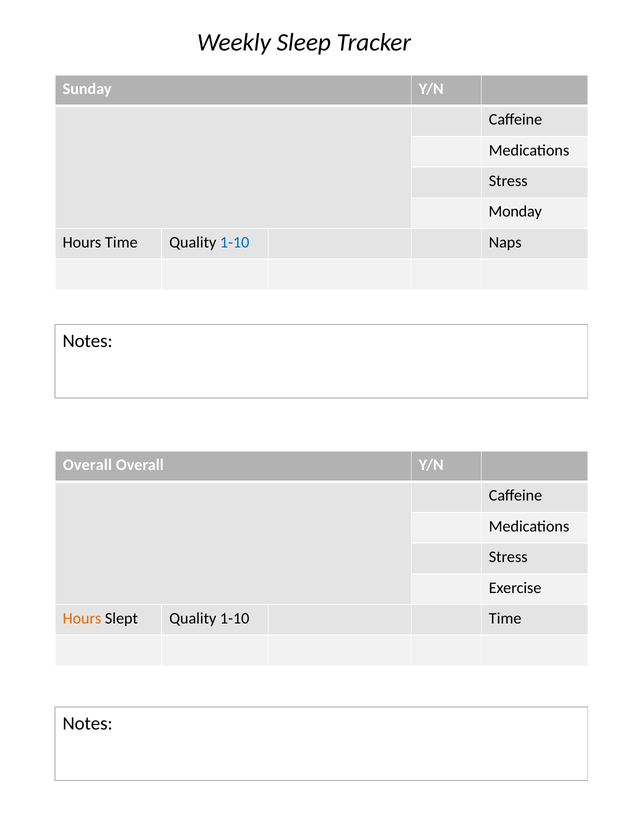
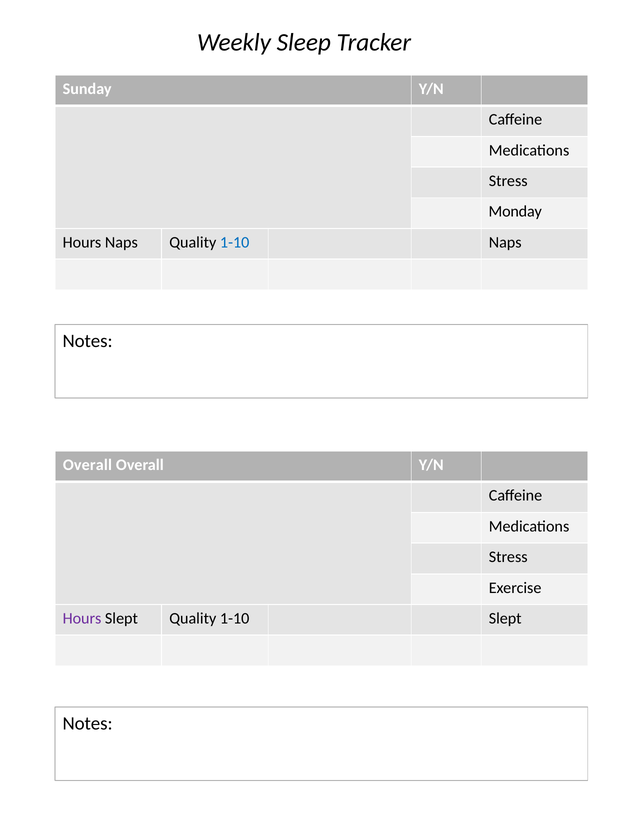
Hours Time: Time -> Naps
Hours at (82, 618) colour: orange -> purple
1-10 Time: Time -> Slept
